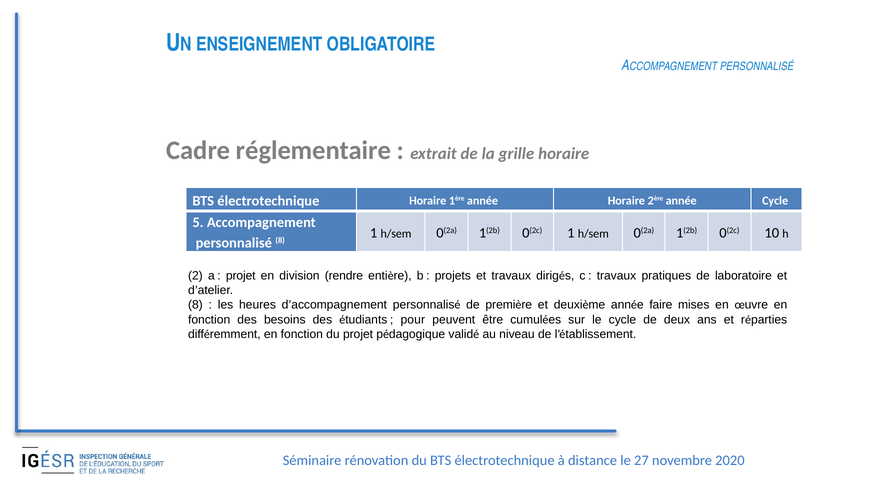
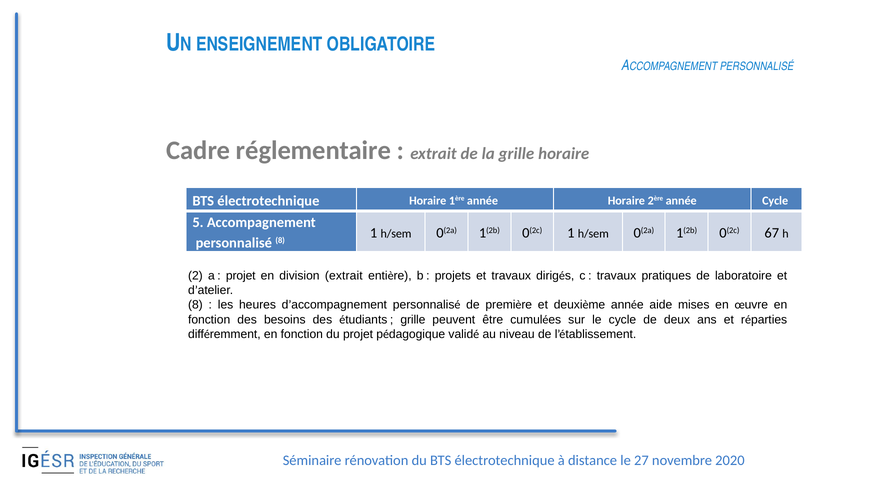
10: 10 -> 67
division rendre: rendre -> extrait
faire: faire -> aide
pour at (413, 319): pour -> grille
